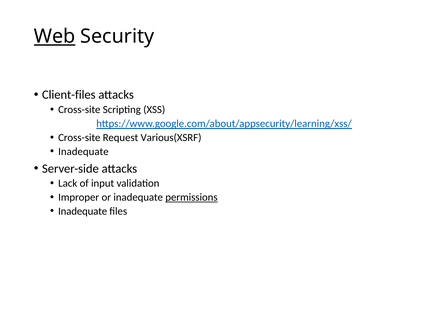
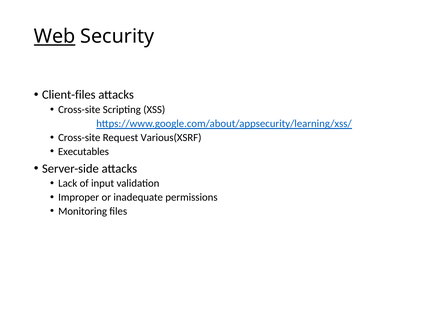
Inadequate at (83, 152): Inadequate -> Executables
permissions underline: present -> none
Inadequate at (83, 211): Inadequate -> Monitoring
